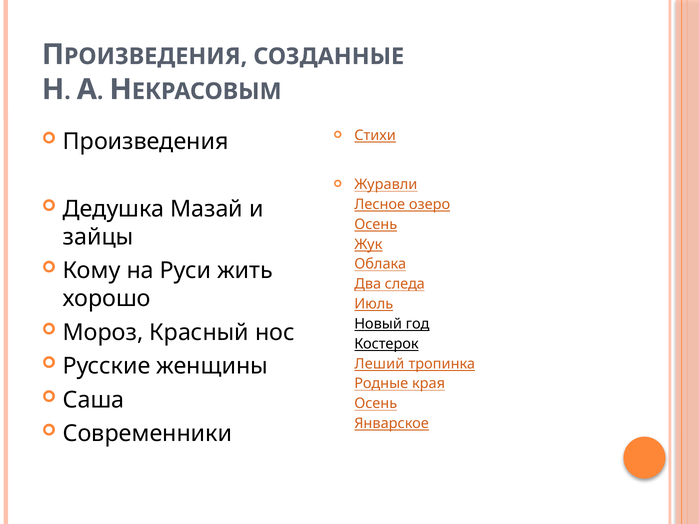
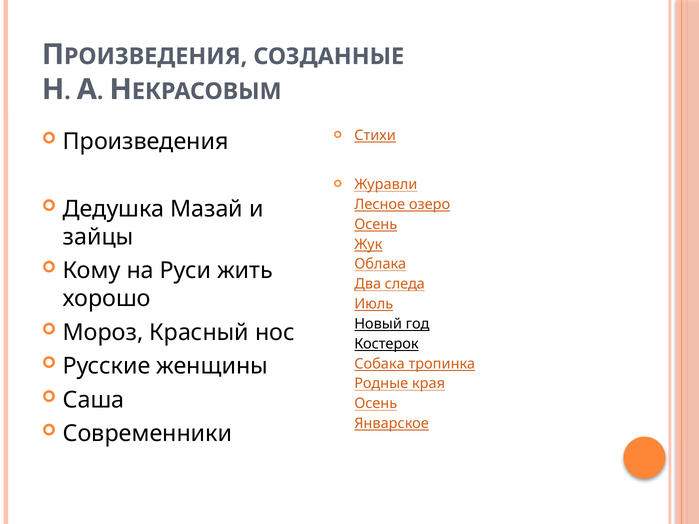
Леший: Леший -> Собака
